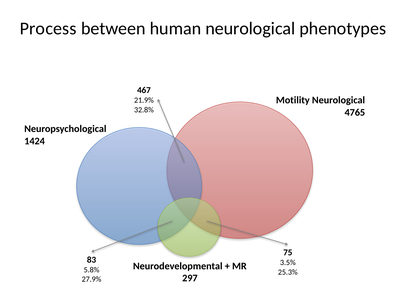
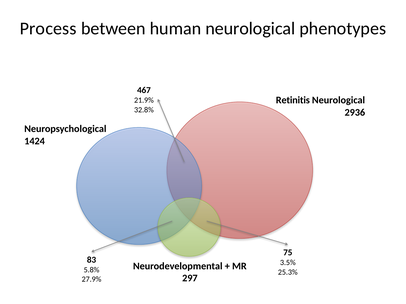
Motility: Motility -> Retinitis
4765: 4765 -> 2936
